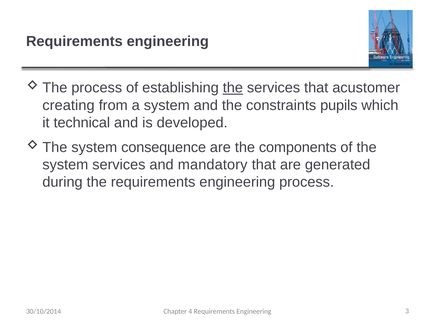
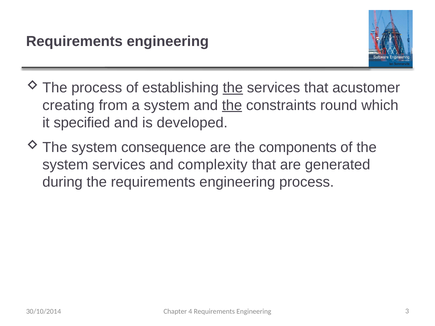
the at (232, 105) underline: none -> present
pupils: pupils -> round
technical: technical -> specified
mandatory: mandatory -> complexity
